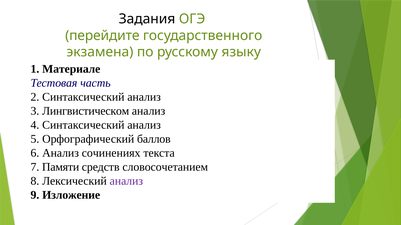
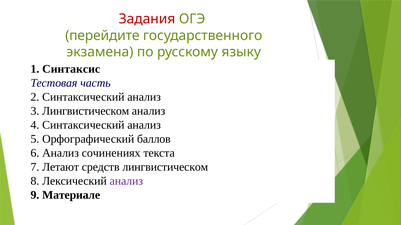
Задания colour: black -> red
Материале: Материале -> Синтаксис
Памяти: Памяти -> Летают
средств словосочетанием: словосочетанием -> лингвистическом
Изложение: Изложение -> Материале
